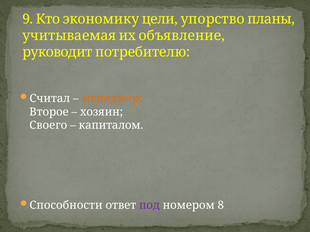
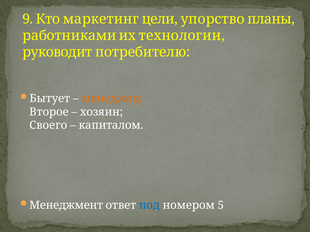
экономику: экономику -> маркетинг
учитываемая: учитываемая -> работниками
объявление: объявление -> технологии
Считал: Считал -> Бытует
Способности: Способности -> Менеджмент
под colour: purple -> blue
8: 8 -> 5
